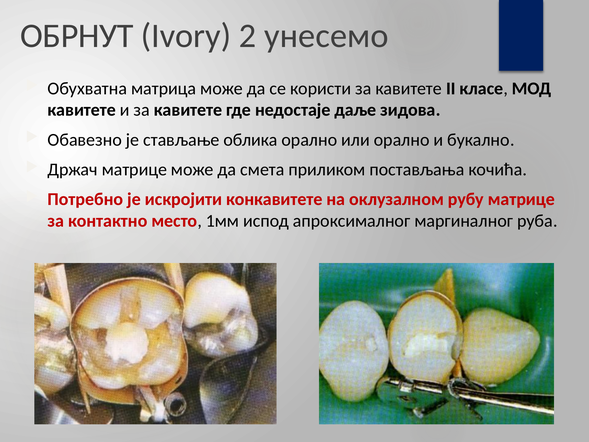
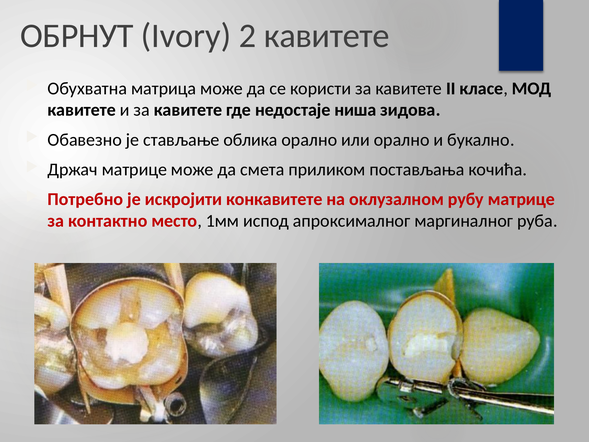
2 унесемо: унесемо -> кавитете
даље: даље -> ниша
